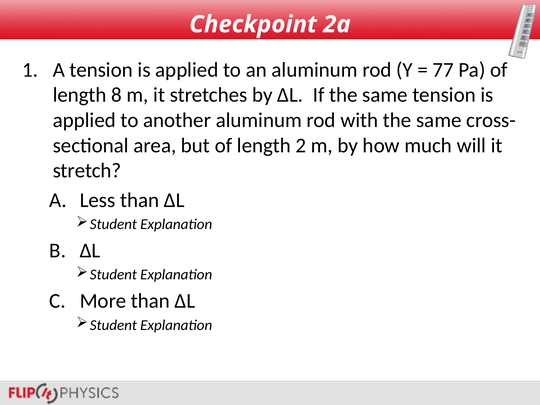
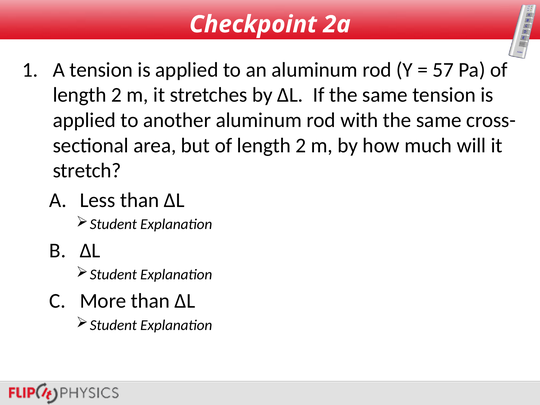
77: 77 -> 57
8 at (117, 95): 8 -> 2
